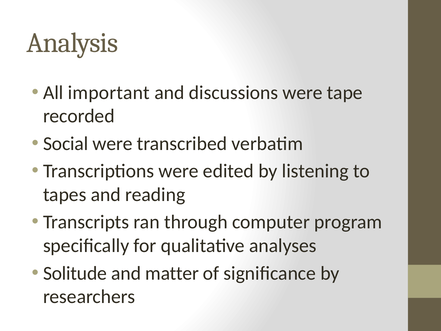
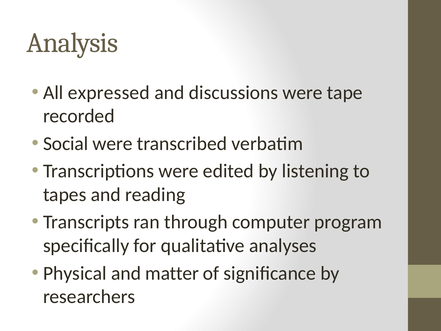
important: important -> expressed
Solitude: Solitude -> Physical
